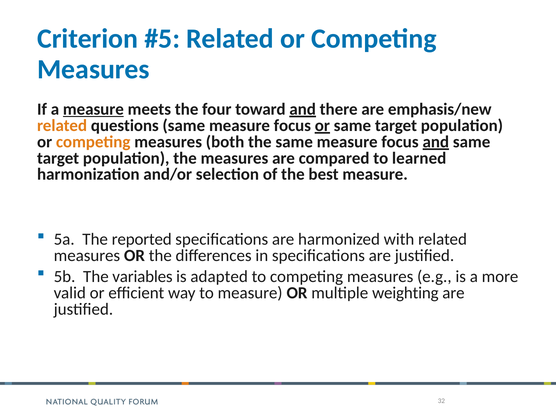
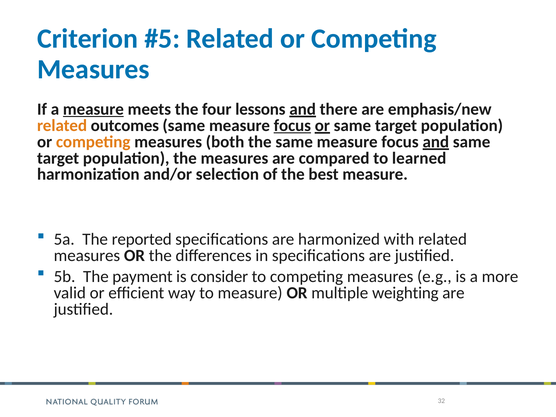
toward: toward -> lessons
questions: questions -> outcomes
focus at (292, 126) underline: none -> present
variables: variables -> payment
adapted: adapted -> consider
